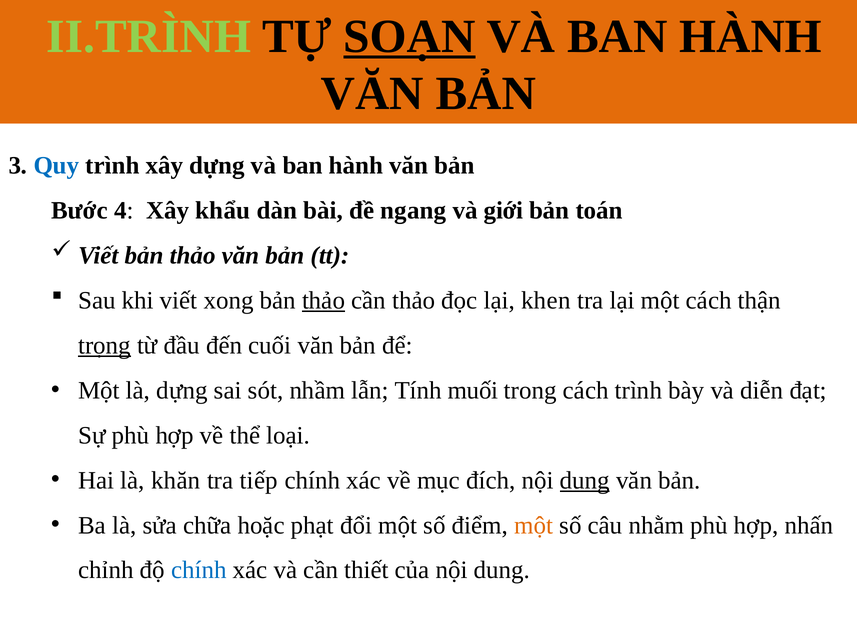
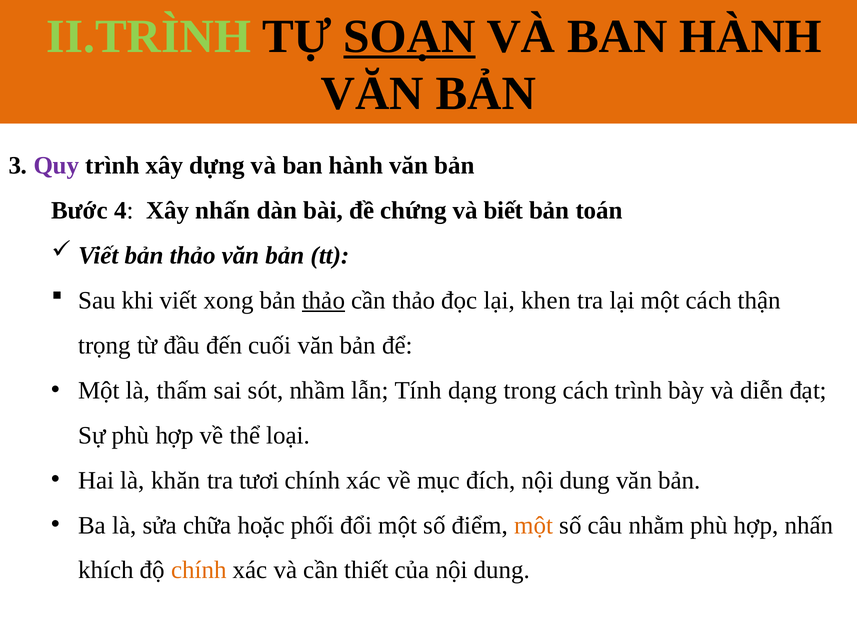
Quy at (56, 165) colour: blue -> purple
Xây khẩu: khẩu -> nhấn
ngang: ngang -> chứng
giới: giới -> biết
trọng underline: present -> none
là dựng: dựng -> thấm
muối: muối -> dạng
tiếp: tiếp -> tươi
dung at (585, 480) underline: present -> none
phạt: phạt -> phối
chỉnh: chỉnh -> khích
chính at (199, 570) colour: blue -> orange
